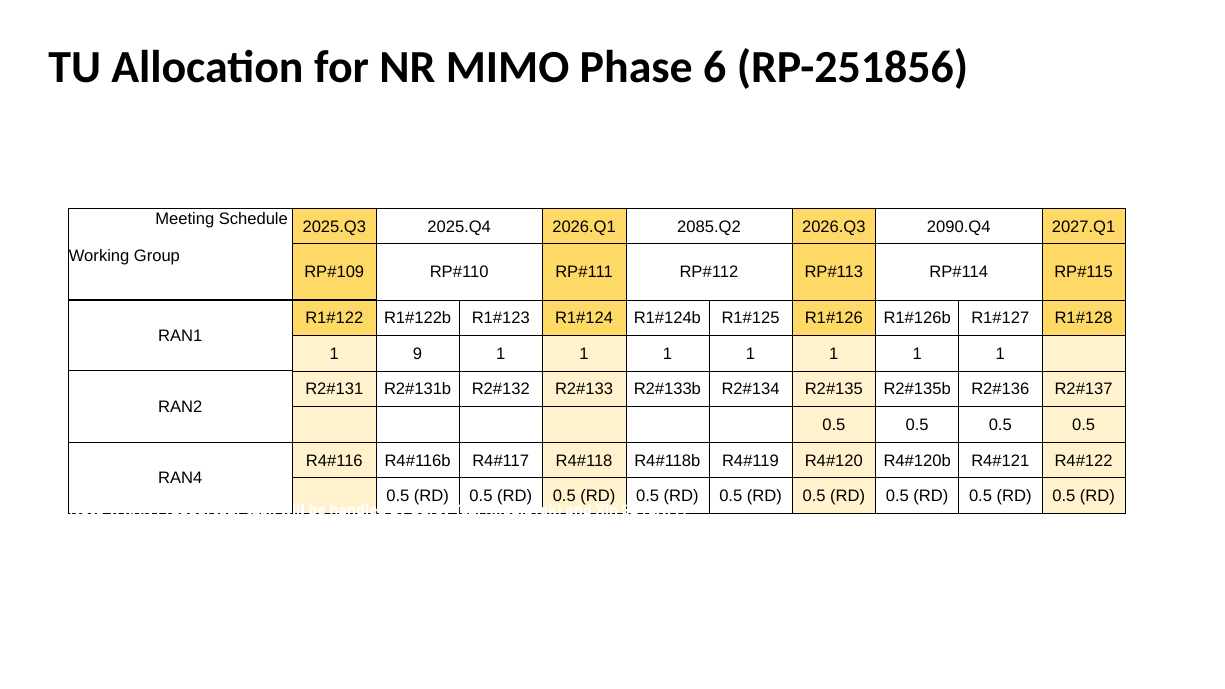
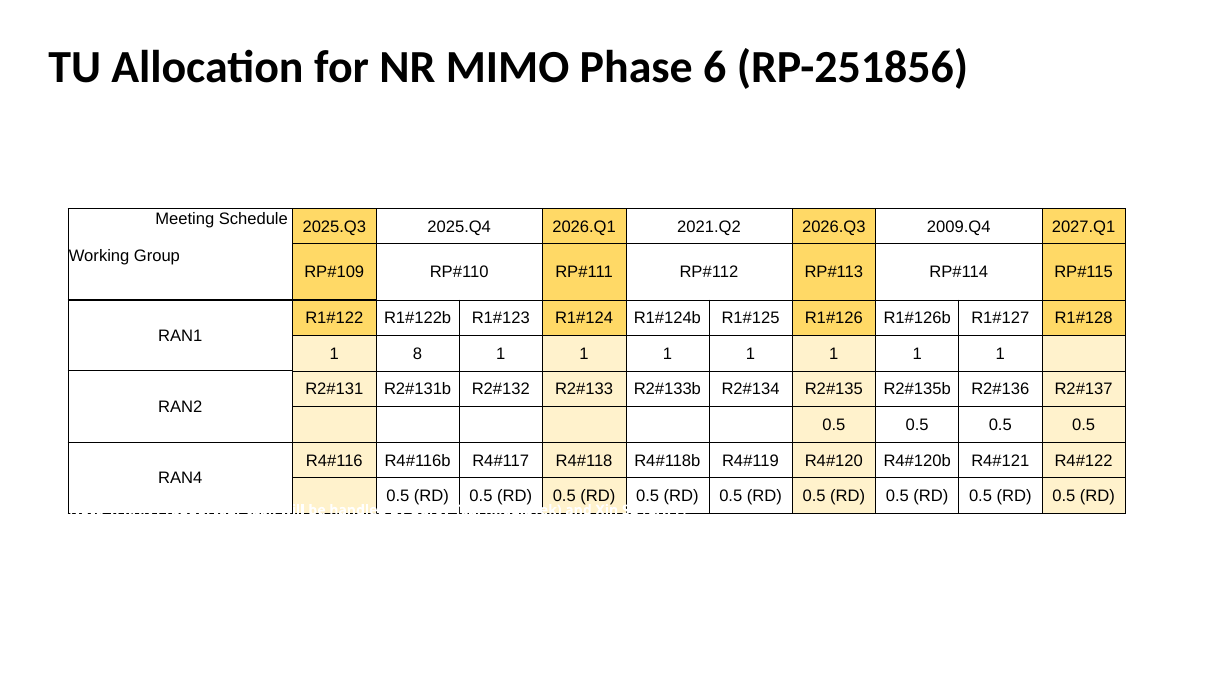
2085.Q2: 2085.Q2 -> 2021.Q2
2090.Q4: 2090.Q4 -> 2009.Q4
9: 9 -> 8
